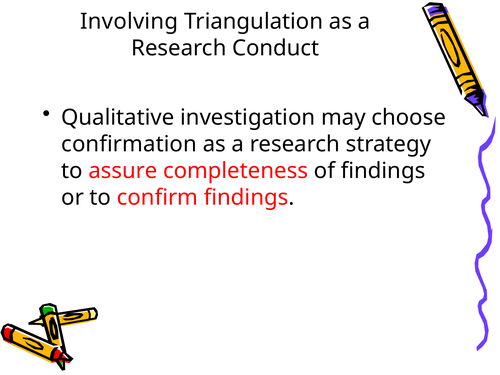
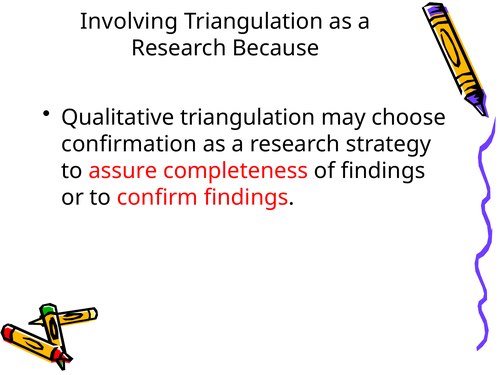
Conduct: Conduct -> Because
Qualitative investigation: investigation -> triangulation
